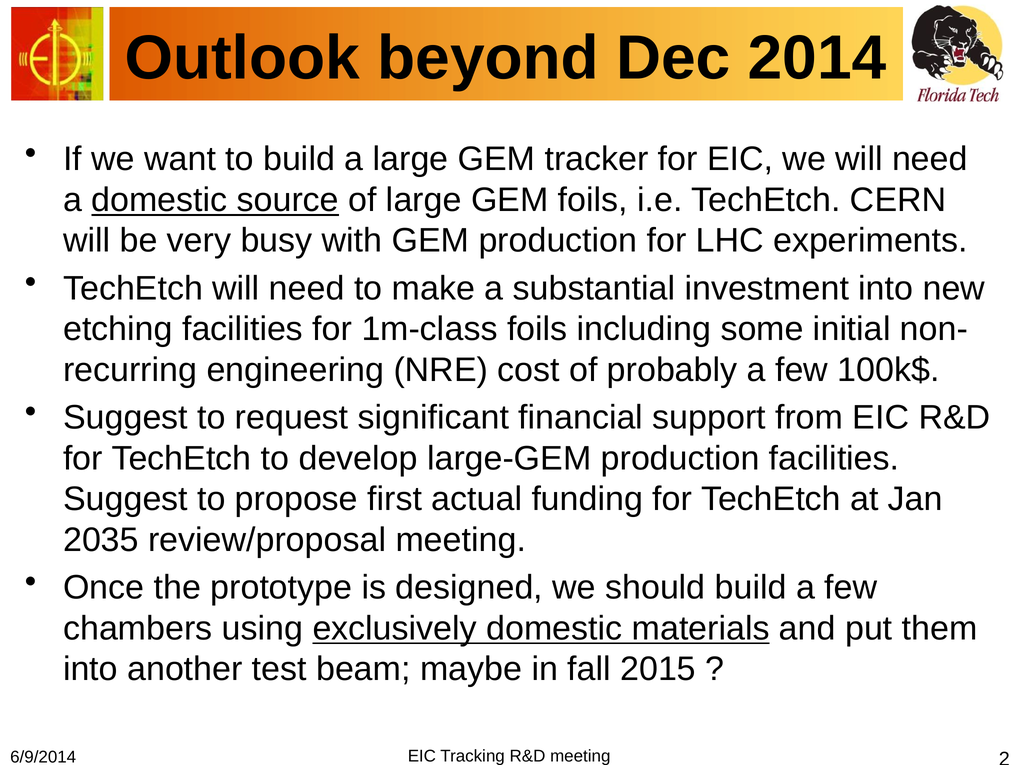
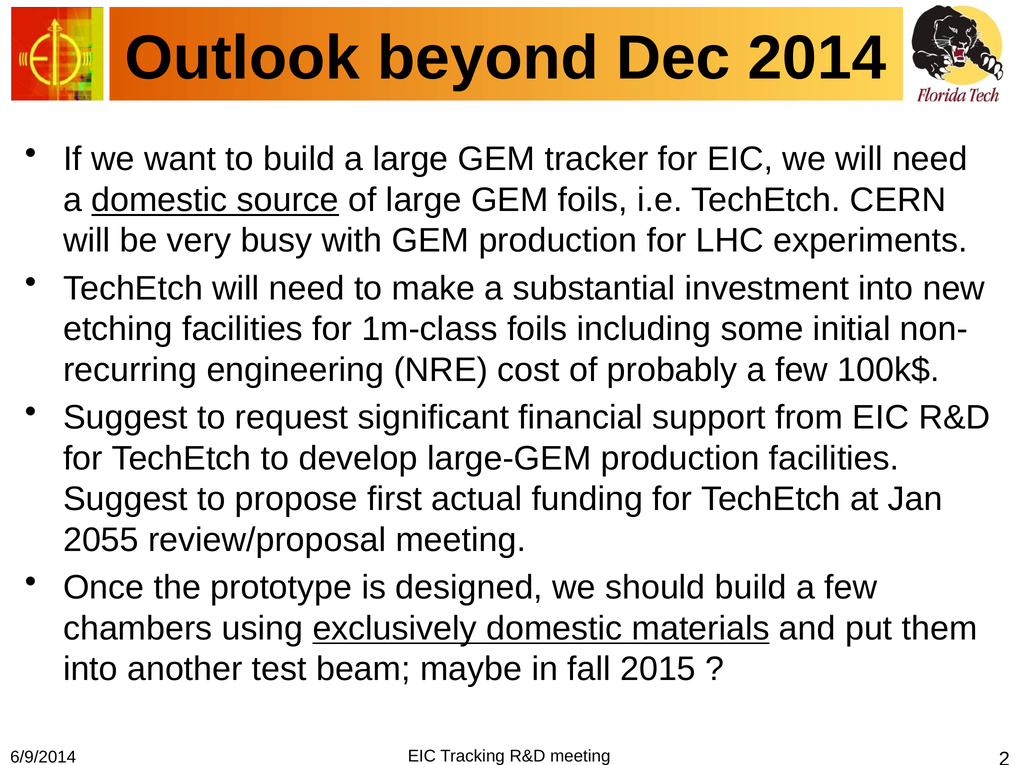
2035: 2035 -> 2055
